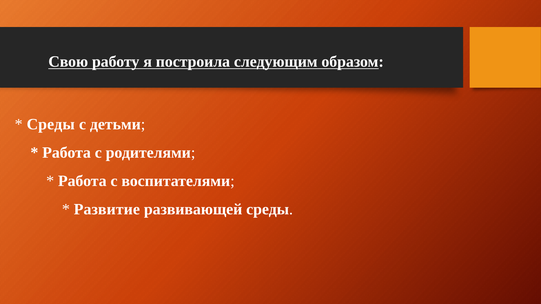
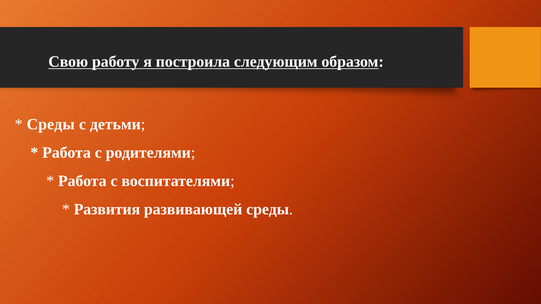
Развитие: Развитие -> Развития
